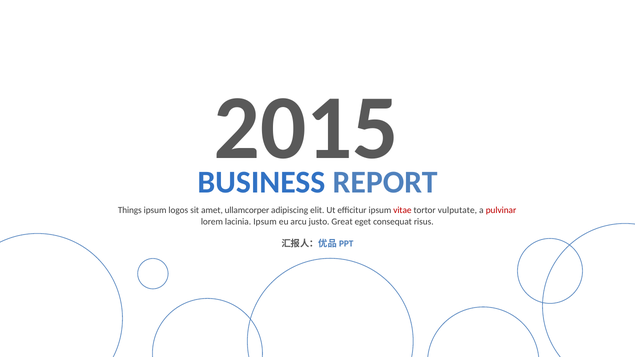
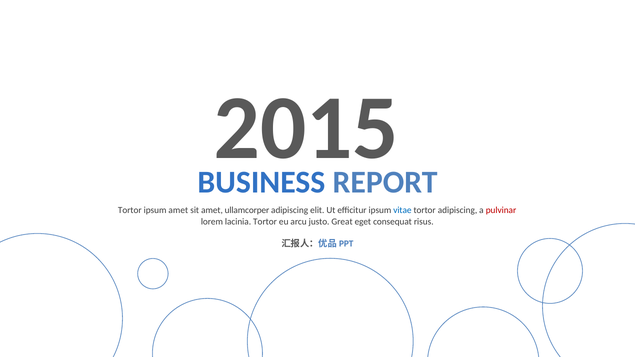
Things at (130, 210): Things -> Tortor
ipsum logos: logos -> amet
vitae colour: red -> blue
tortor vulputate: vulputate -> adipiscing
lacinia Ipsum: Ipsum -> Tortor
